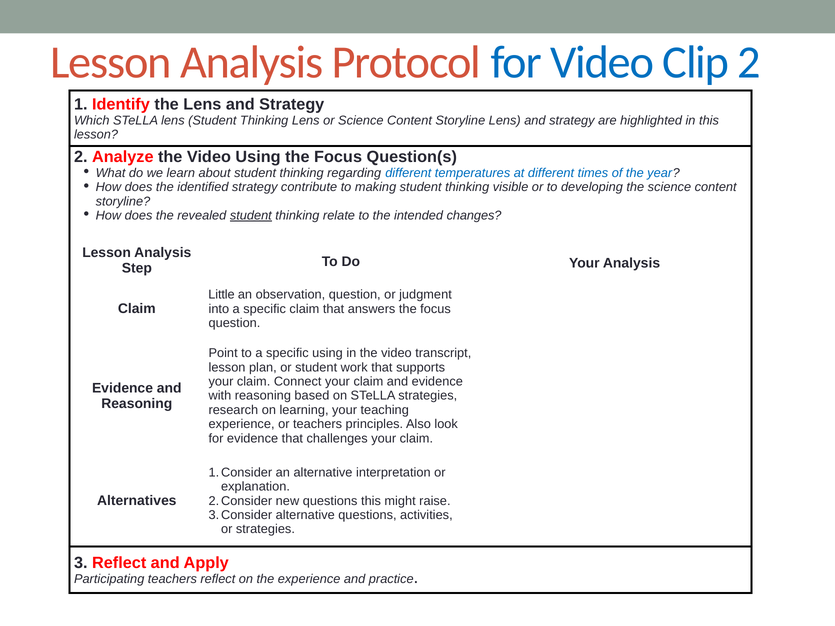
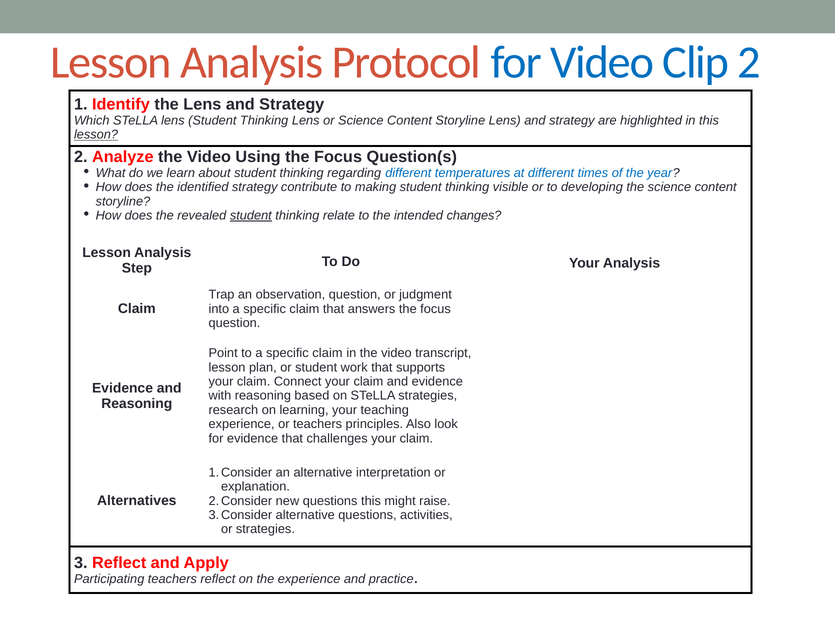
lesson at (96, 135) underline: none -> present
Little: Little -> Trap
to a specific using: using -> claim
